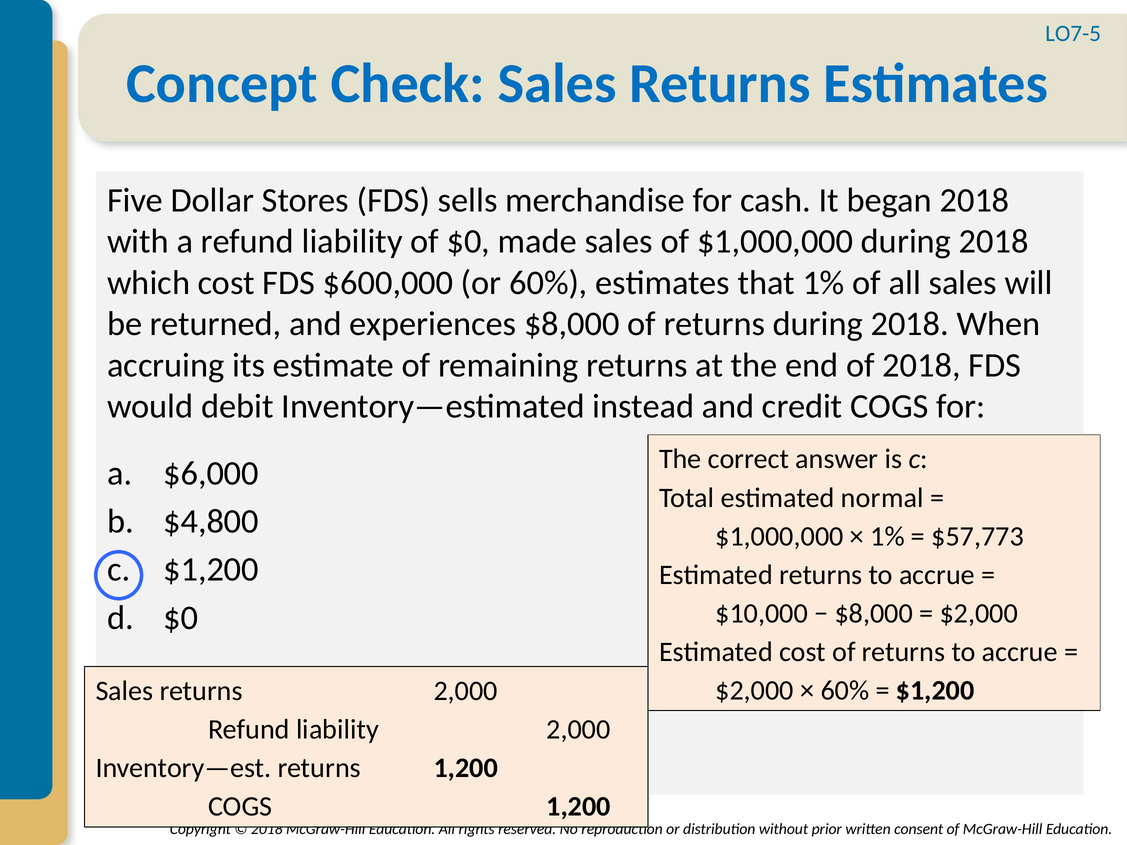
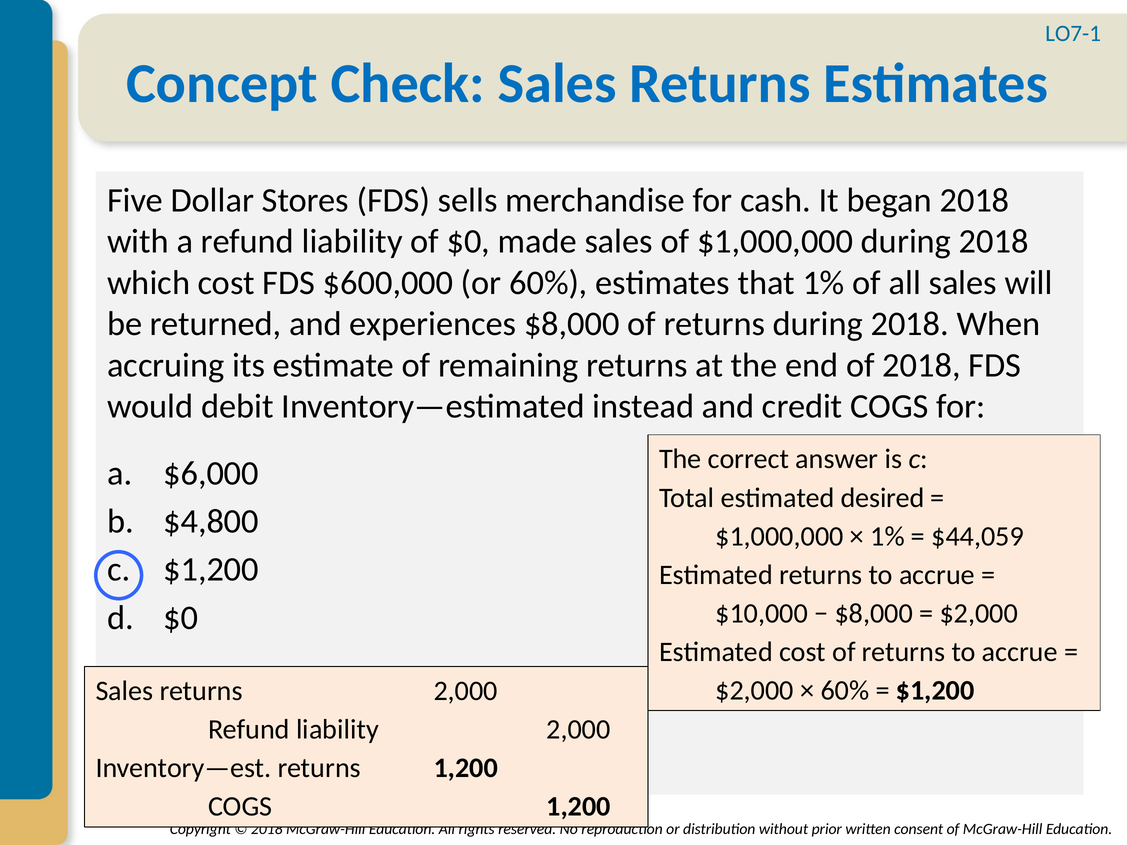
LO7-5: LO7-5 -> LO7-1
normal: normal -> desired
$57,773: $57,773 -> $44,059
